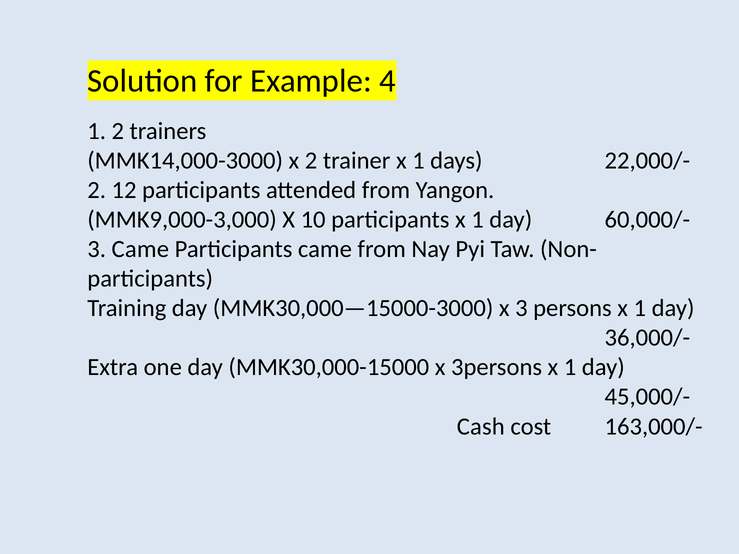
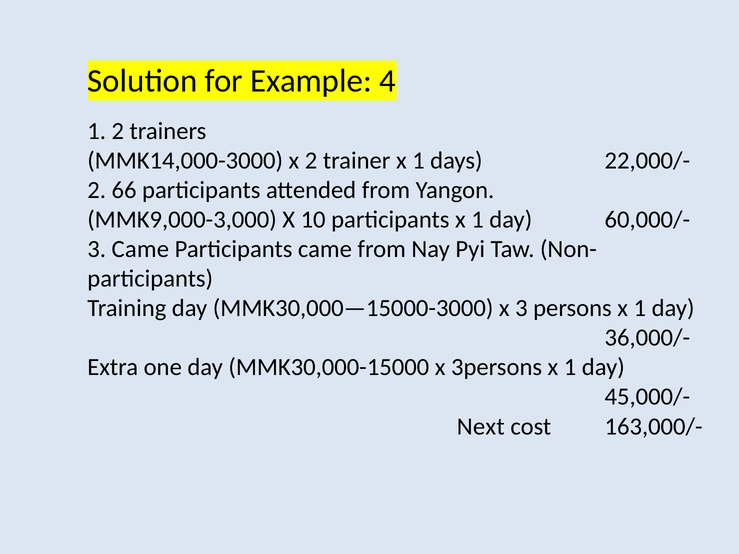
12: 12 -> 66
Cash: Cash -> Next
